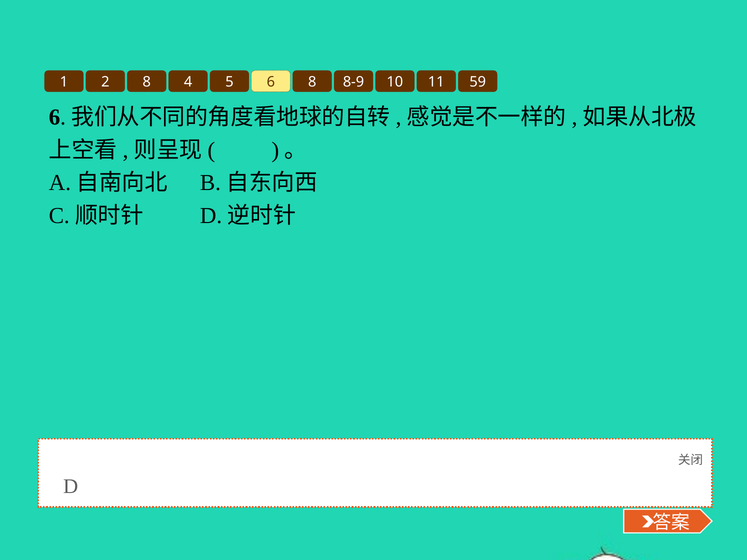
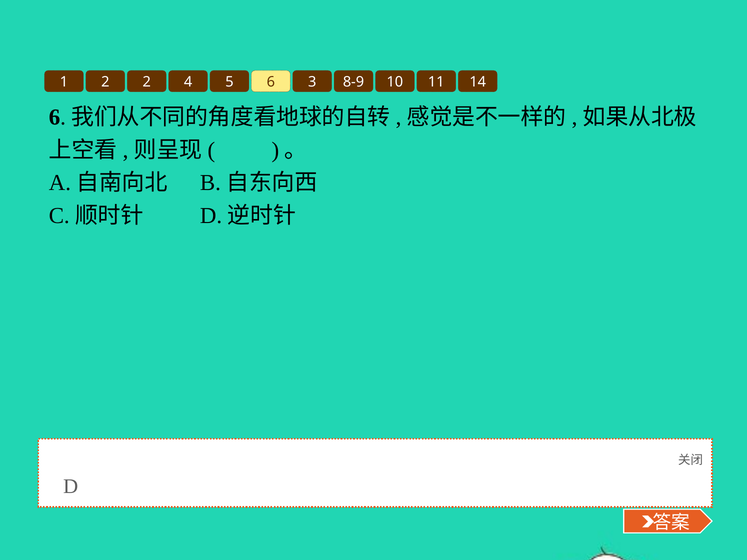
2 8: 8 -> 2
6 8: 8 -> 3
59: 59 -> 14
